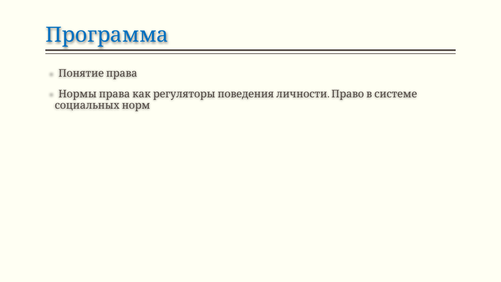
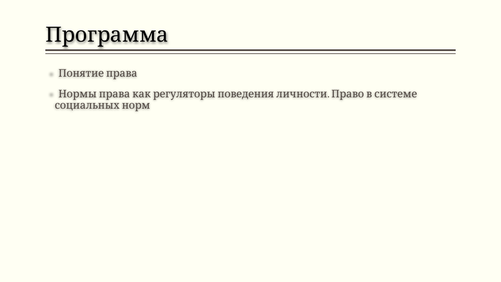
Программа colour: blue -> black
